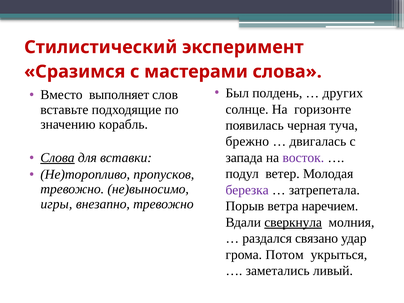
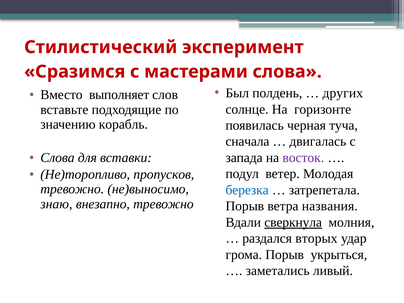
брежно: брежно -> сначала
Слова at (57, 158) underline: present -> none
березка colour: purple -> blue
игры: игры -> знаю
наречием: наречием -> названия
связано: связано -> вторых
грома Потом: Потом -> Порыв
